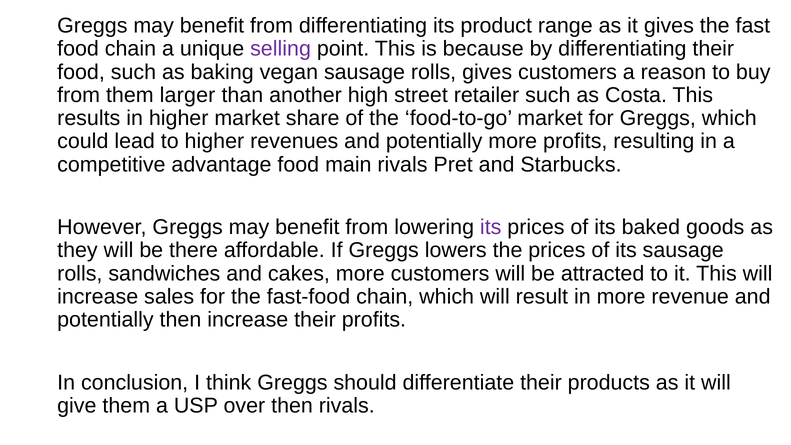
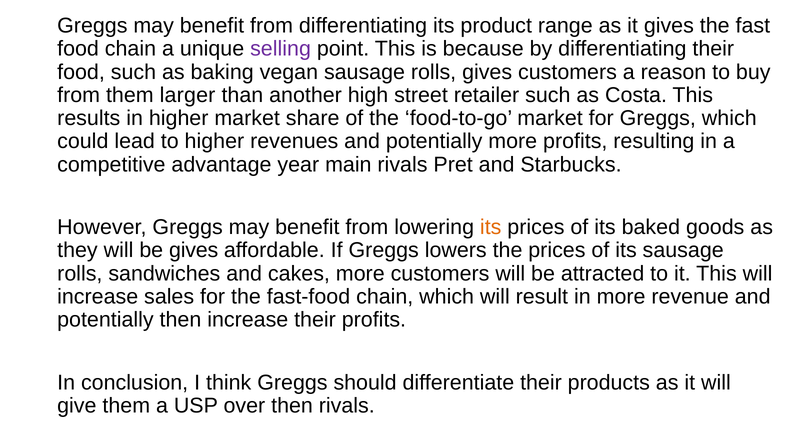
advantage food: food -> year
its at (491, 227) colour: purple -> orange
be there: there -> gives
